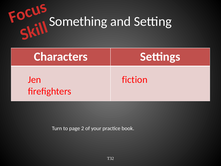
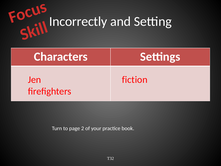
Something: Something -> Incorrectly
